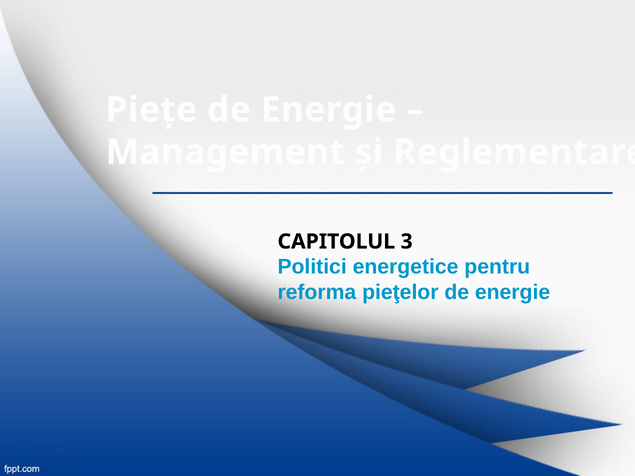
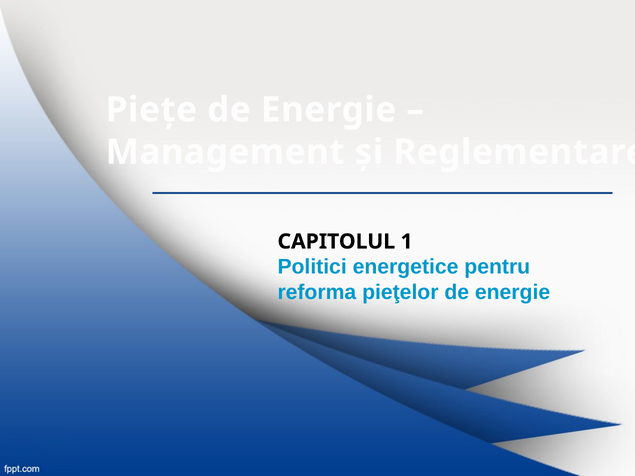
3: 3 -> 1
